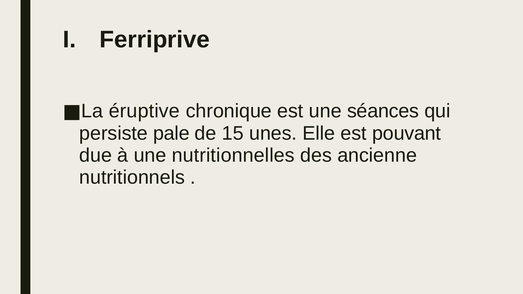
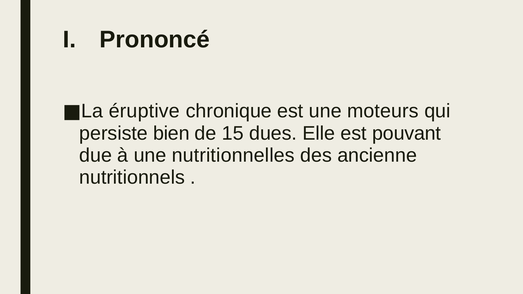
Ferriprive: Ferriprive -> Prononcé
séances: séances -> moteurs
pale: pale -> bien
unes: unes -> dues
